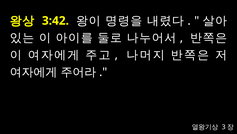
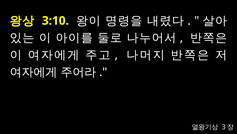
3:42: 3:42 -> 3:10
